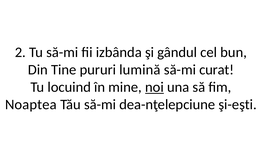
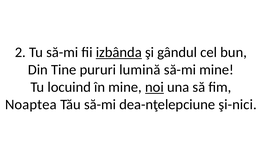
izbânda underline: none -> present
să-mi curat: curat -> mine
şi-eşti: şi-eşti -> şi-nici
